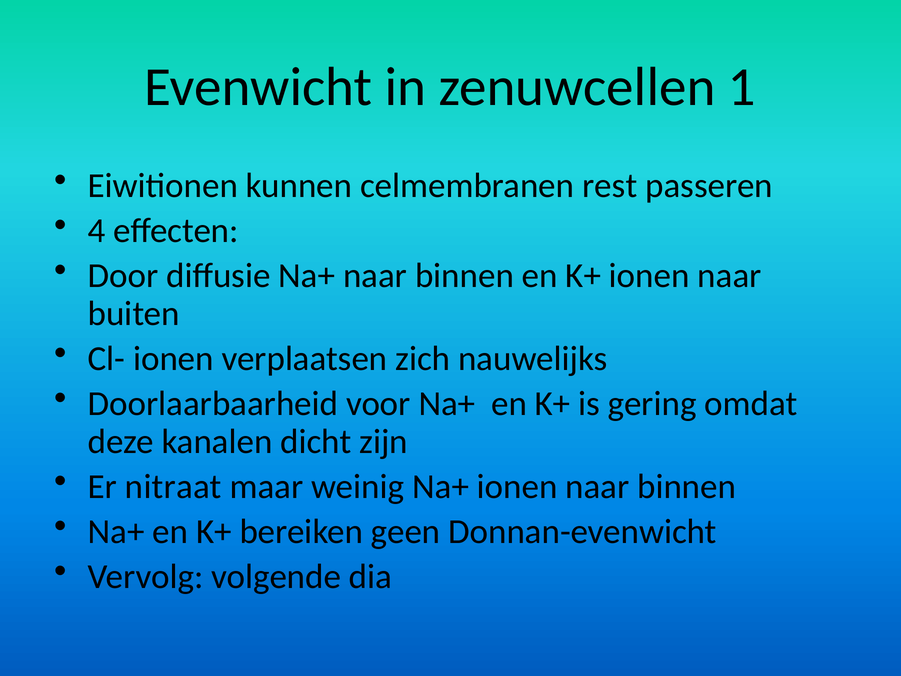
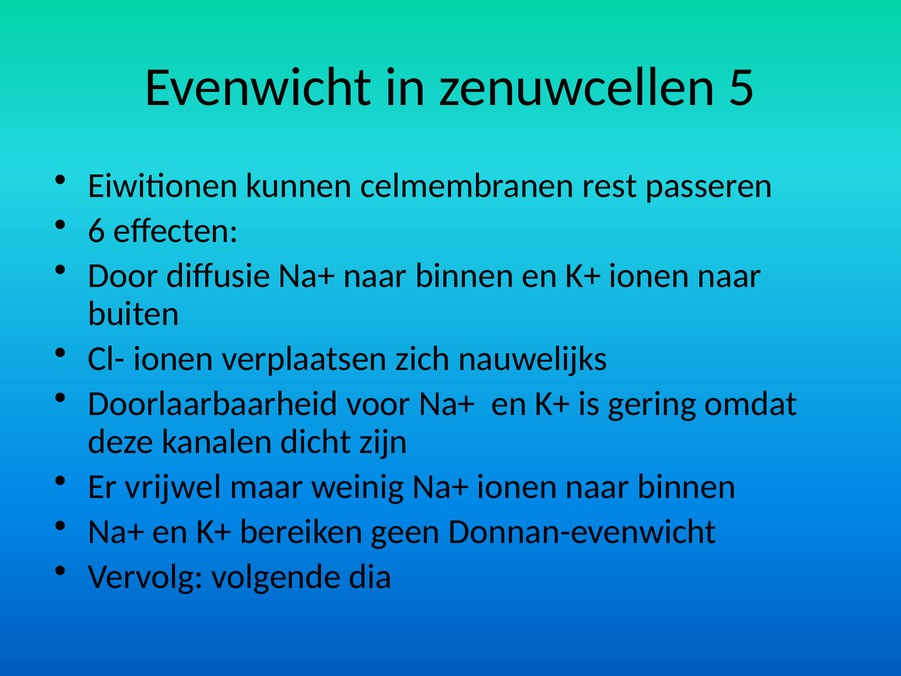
1: 1 -> 5
4: 4 -> 6
nitraat: nitraat -> vrijwel
